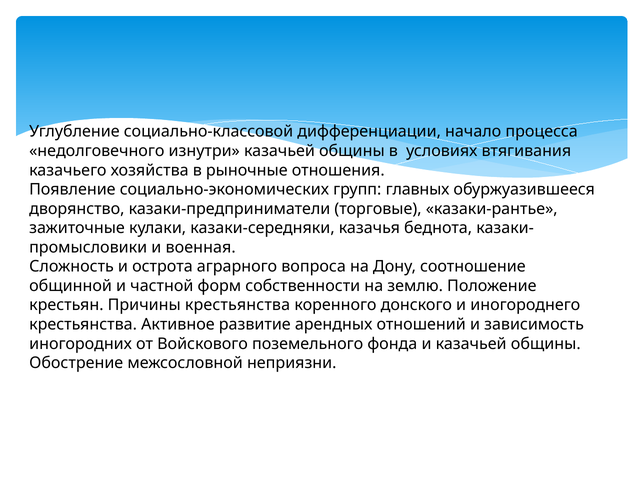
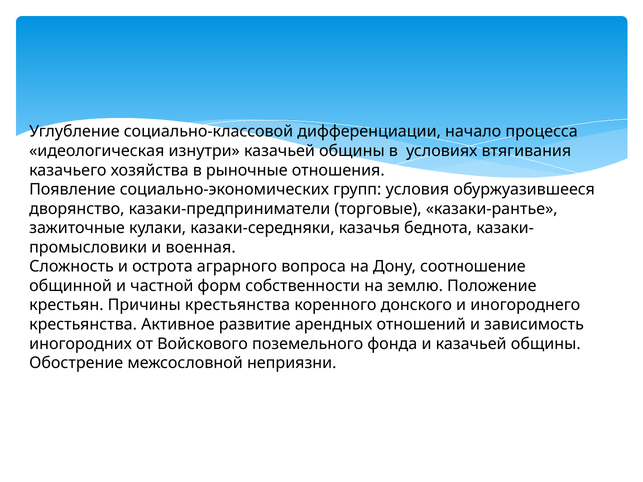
недолговечного: недолговечного -> идеологическая
главных: главных -> условия
